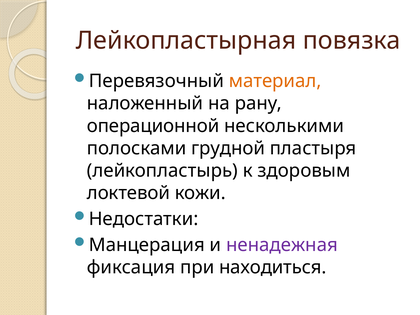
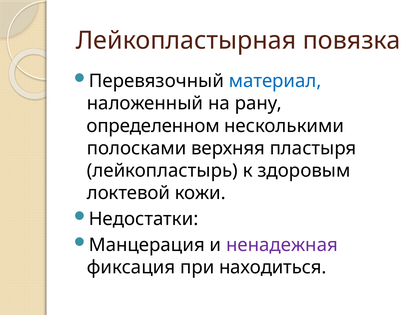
материал colour: orange -> blue
операционной: операционной -> определенном
грудной: грудной -> верхняя
